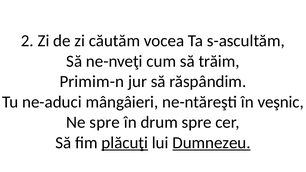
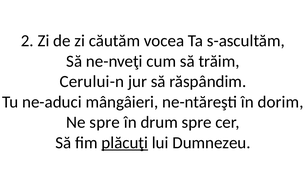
Primim-n: Primim-n -> Cerului-n
veşnic: veşnic -> dorim
Dumnezeu underline: present -> none
